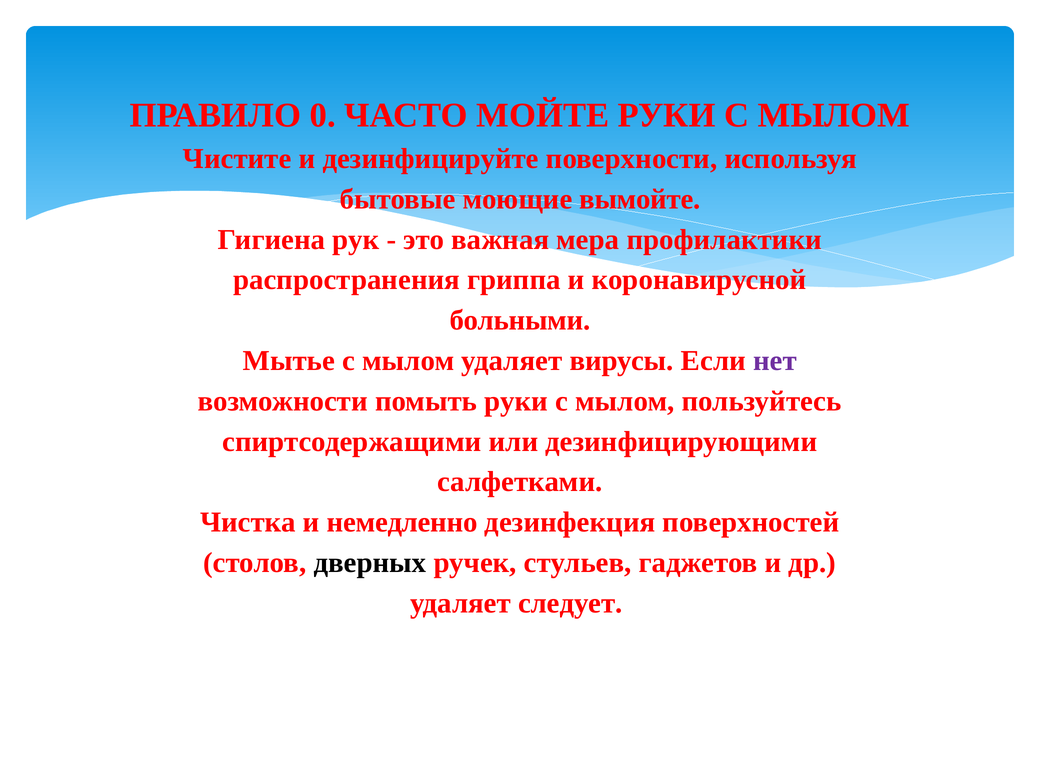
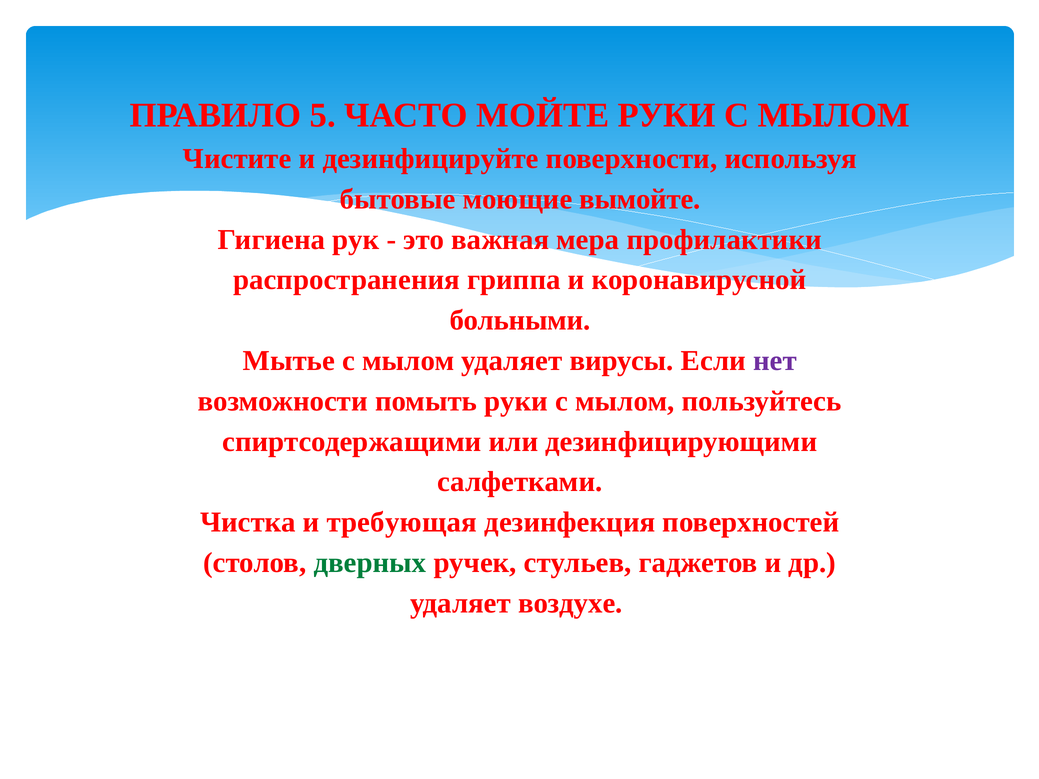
0: 0 -> 5
немедленно: немедленно -> требующая
дверных colour: black -> green
следует: следует -> воздухе
